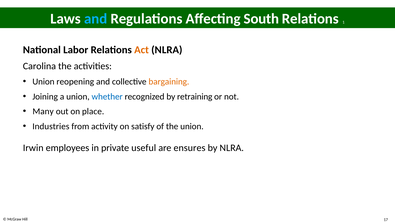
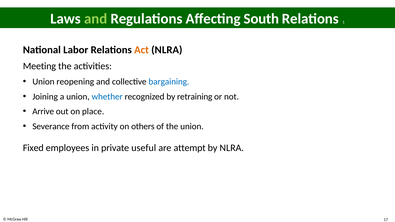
and at (96, 19) colour: light blue -> light green
Carolina: Carolina -> Meeting
bargaining colour: orange -> blue
Many: Many -> Arrive
Industries: Industries -> Severance
satisfy: satisfy -> others
Irwin: Irwin -> Fixed
ensures: ensures -> attempt
